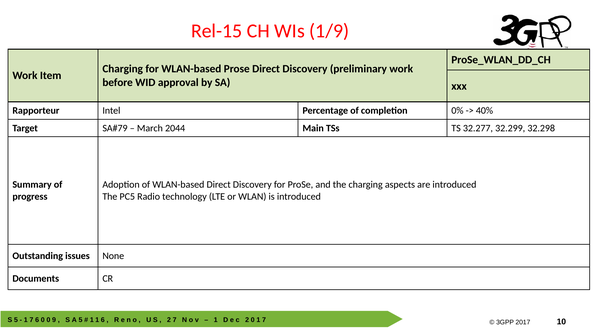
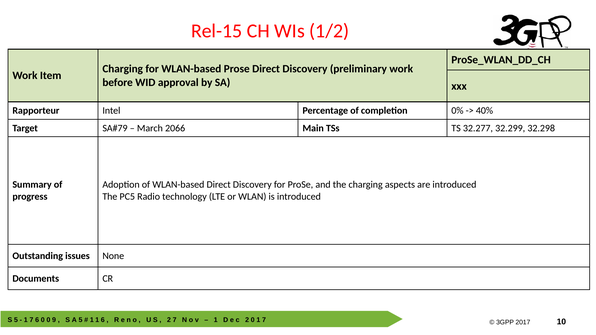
1/9: 1/9 -> 1/2
2044: 2044 -> 2066
